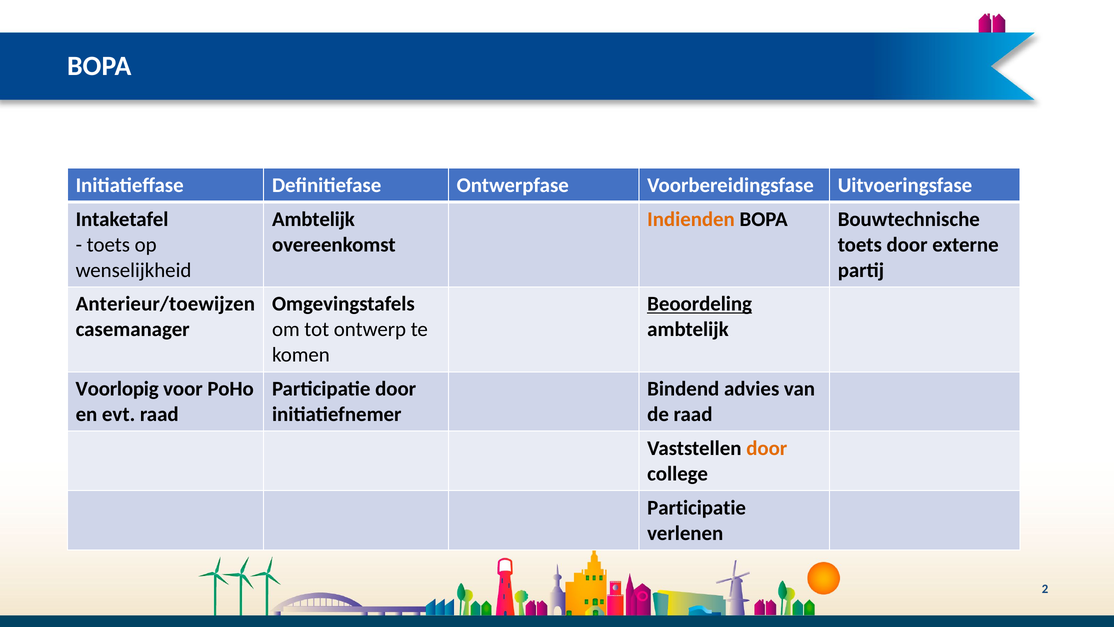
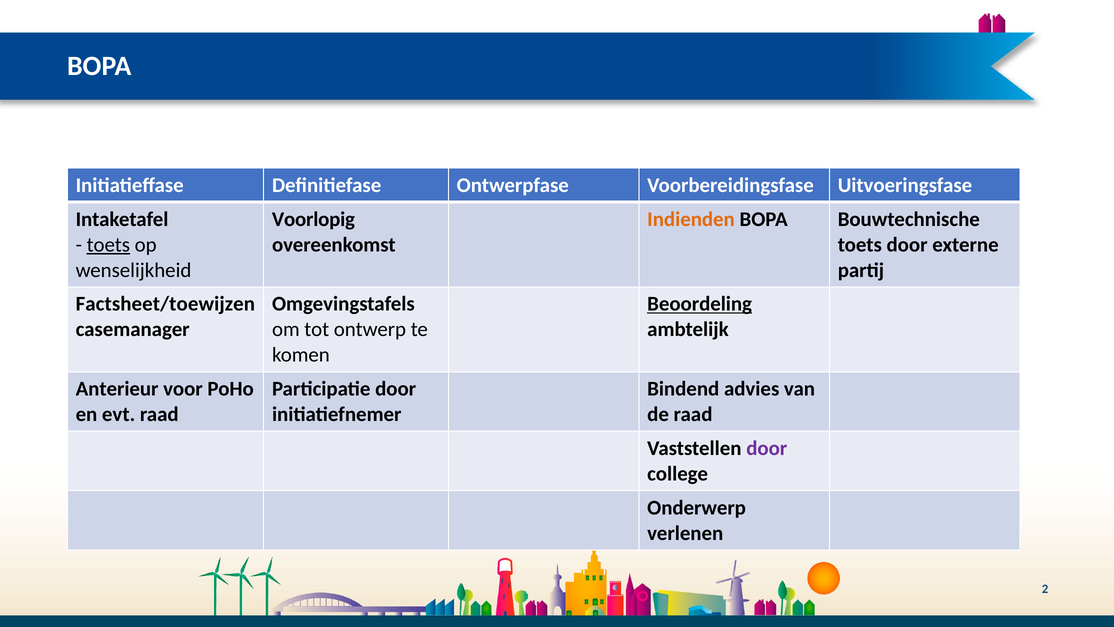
Ambtelijk at (313, 219): Ambtelijk -> Voorlopig
toets at (108, 245) underline: none -> present
Anterieur/toewijzen: Anterieur/toewijzen -> Factsheet/toewijzen
Voorlopig: Voorlopig -> Anterieur
door at (767, 448) colour: orange -> purple
Participatie at (697, 507): Participatie -> Onderwerp
